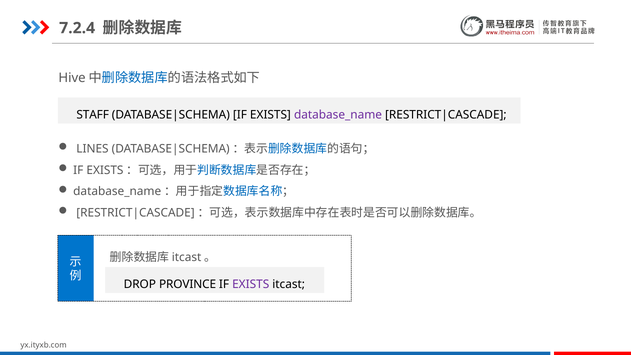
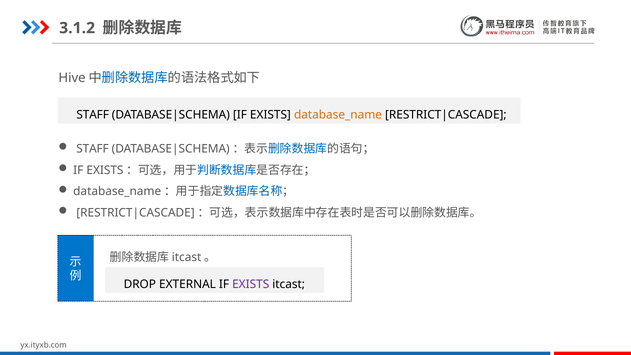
7.2.4: 7.2.4 -> 3.1.2
database_name colour: purple -> orange
LINES at (92, 149): LINES -> STAFF
PROVINCE: PROVINCE -> EXTERNAL
